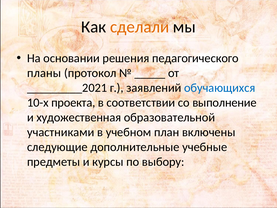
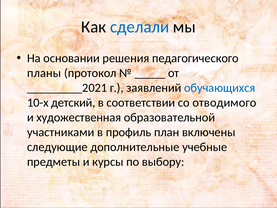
сделали colour: orange -> blue
проекта: проекта -> детский
выполнение: выполнение -> отводимого
учебном: учебном -> профиль
